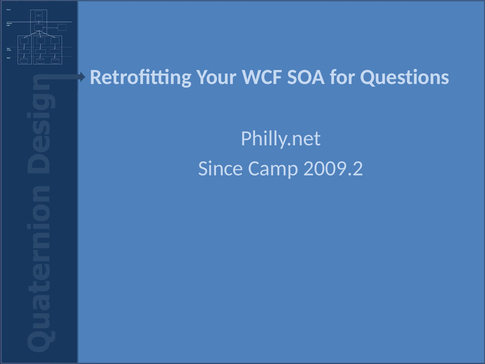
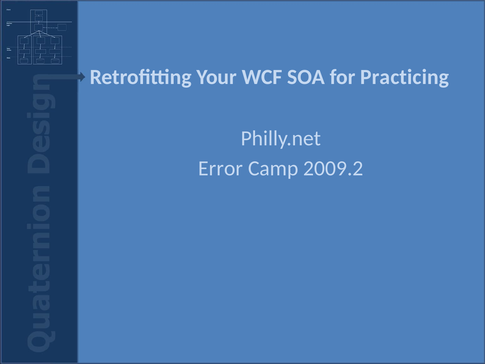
Questions: Questions -> Practicing
Since: Since -> Error
